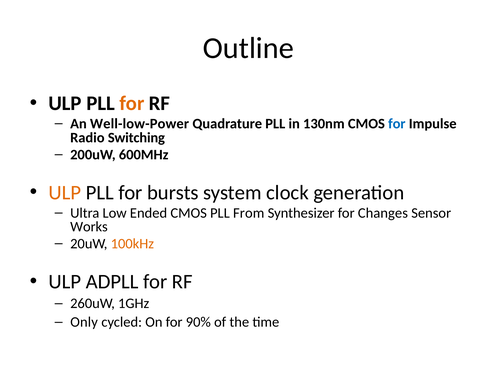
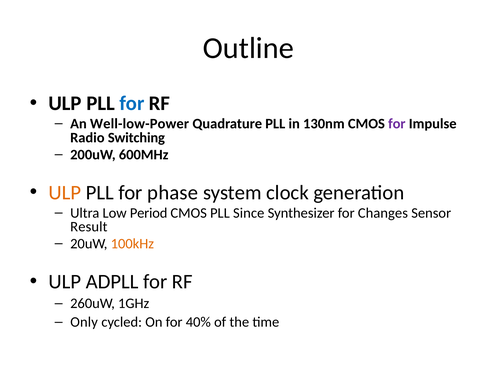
for at (132, 103) colour: orange -> blue
for at (397, 124) colour: blue -> purple
bursts: bursts -> phase
Ended: Ended -> Period
From: From -> Since
Works: Works -> Result
90%: 90% -> 40%
